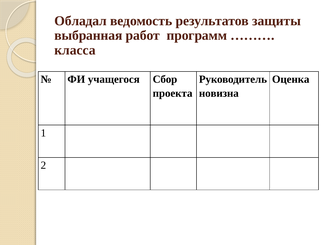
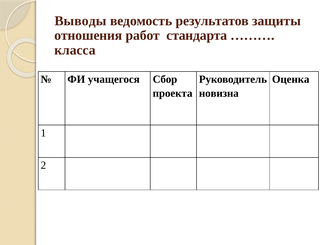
Обладал: Обладал -> Выводы
выбранная: выбранная -> отношения
программ: программ -> стандарта
